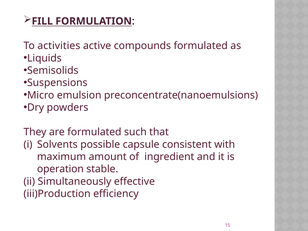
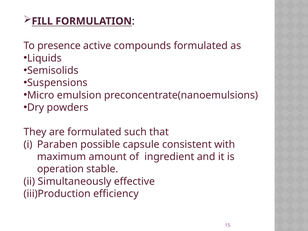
activities: activities -> presence
Solvents: Solvents -> Paraben
